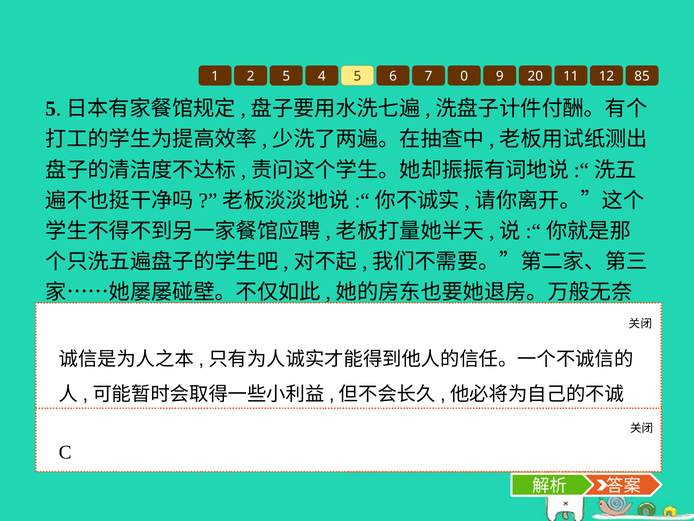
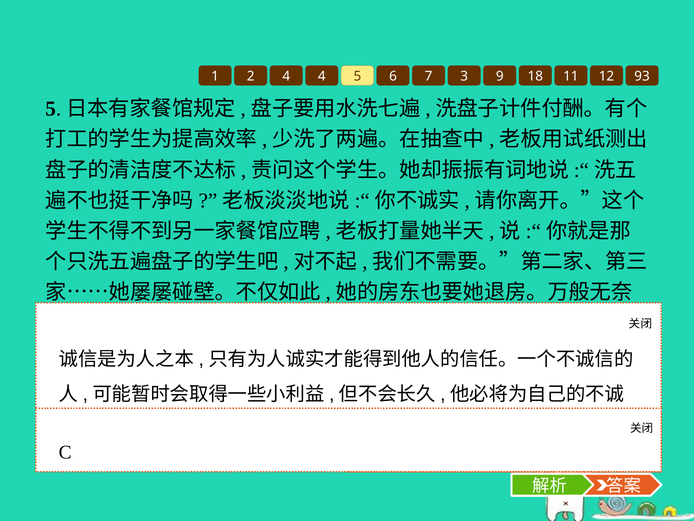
2 5: 5 -> 4
0: 0 -> 3
20: 20 -> 18
85: 85 -> 93
